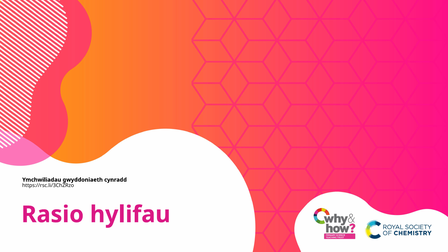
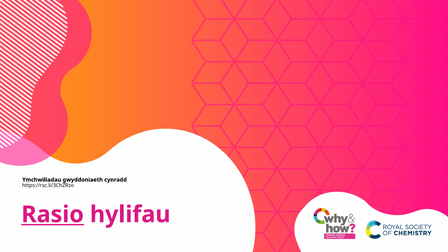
Rasio underline: none -> present
